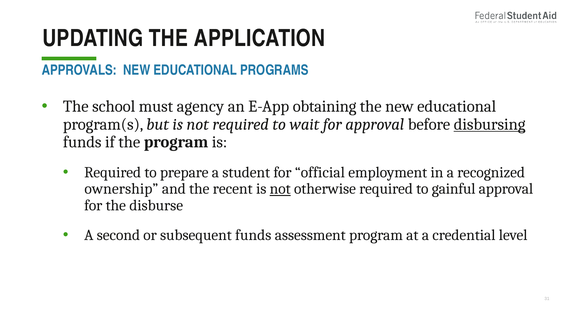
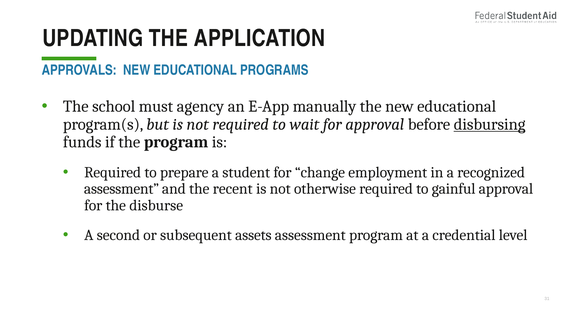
obtaining: obtaining -> manually
official: official -> change
ownership at (121, 189): ownership -> assessment
not at (280, 189) underline: present -> none
subsequent funds: funds -> assets
